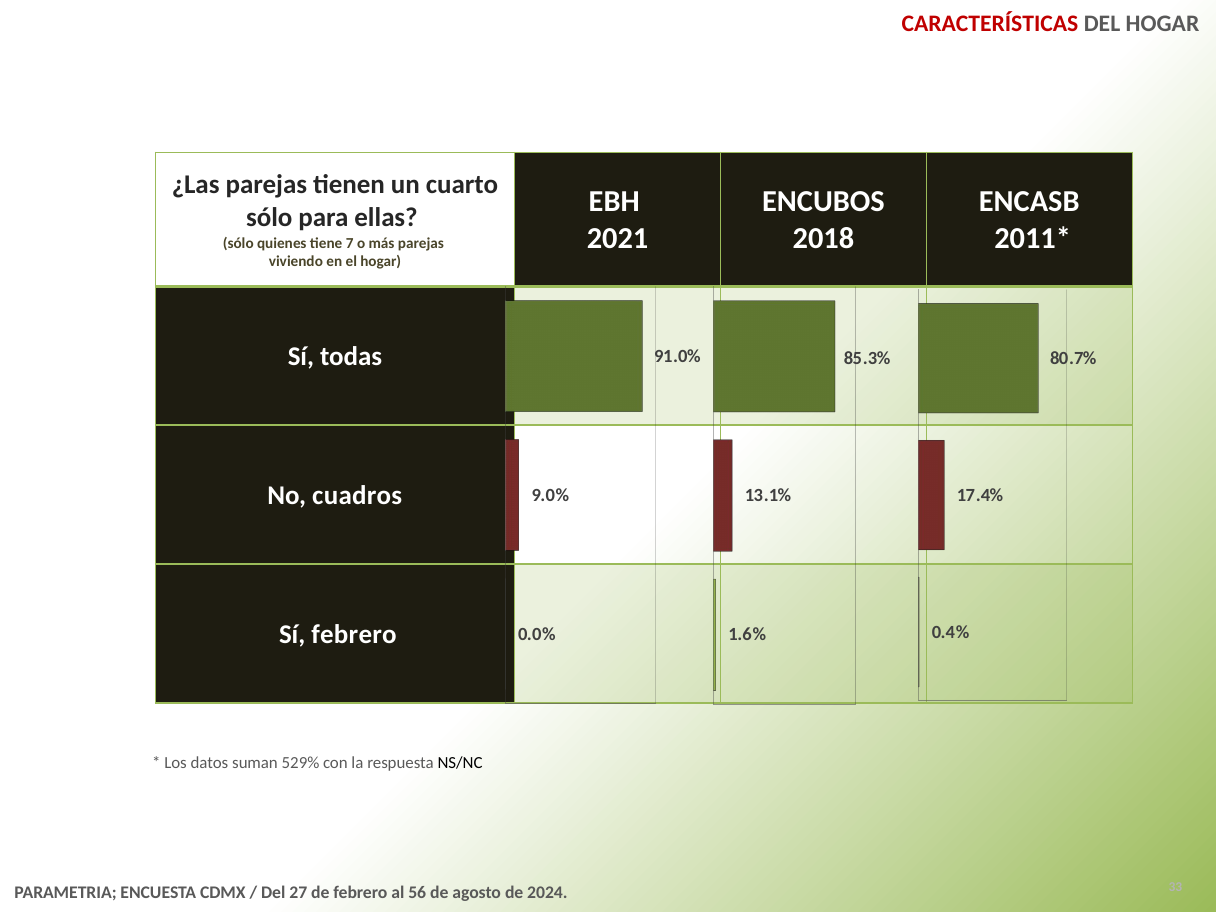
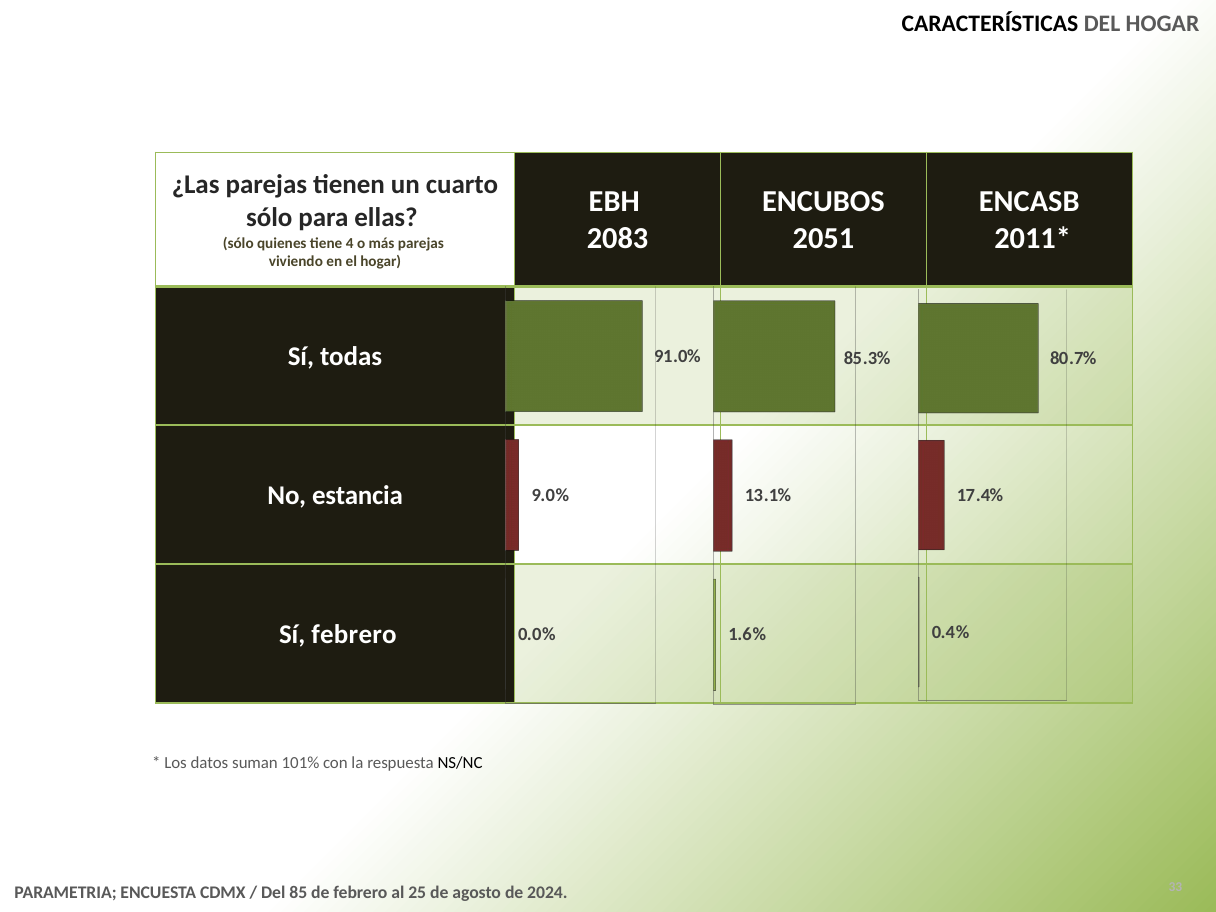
CARACTERÍSTICAS colour: red -> black
2021: 2021 -> 2083
2018: 2018 -> 2051
7: 7 -> 4
cuadros: cuadros -> estancia
529%: 529% -> 101%
27: 27 -> 85
56: 56 -> 25
